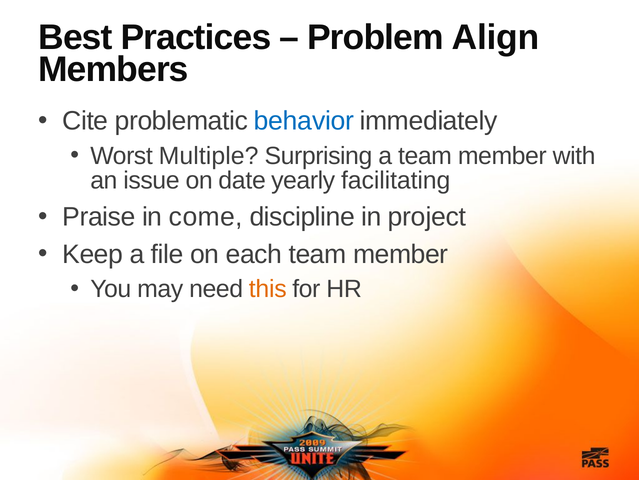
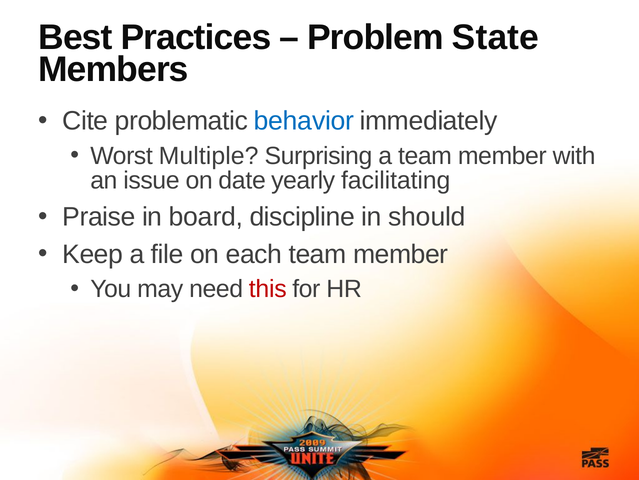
Align: Align -> State
come: come -> board
project: project -> should
this colour: orange -> red
